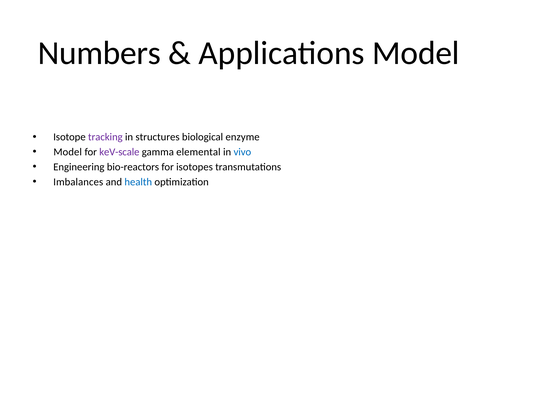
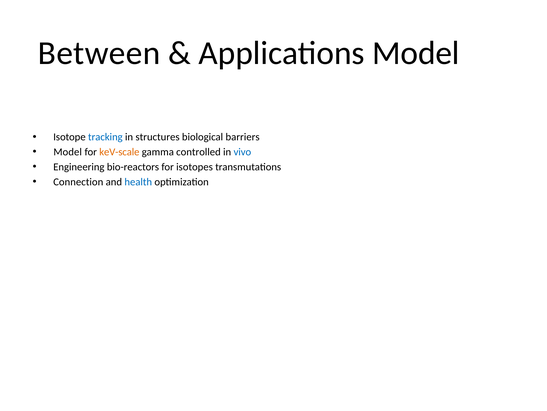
Numbers: Numbers -> Between
tracking colour: purple -> blue
enzyme: enzyme -> barriers
keV-scale colour: purple -> orange
elemental: elemental -> controlled
Imbalances: Imbalances -> Connection
